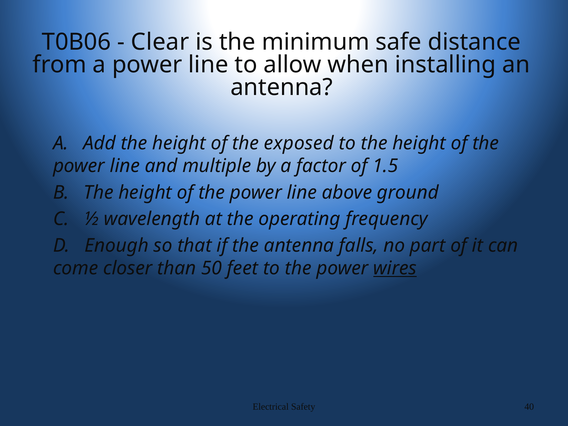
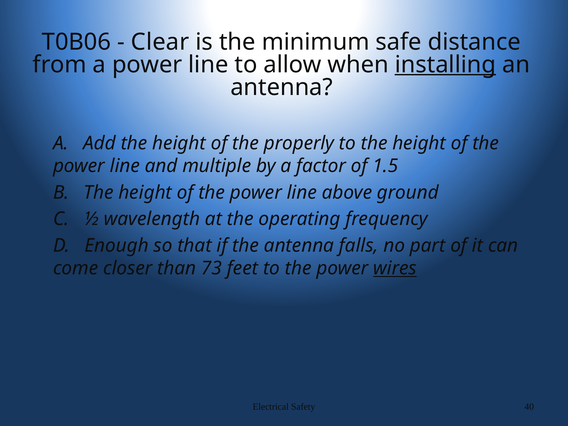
installing underline: none -> present
exposed: exposed -> properly
50: 50 -> 73
